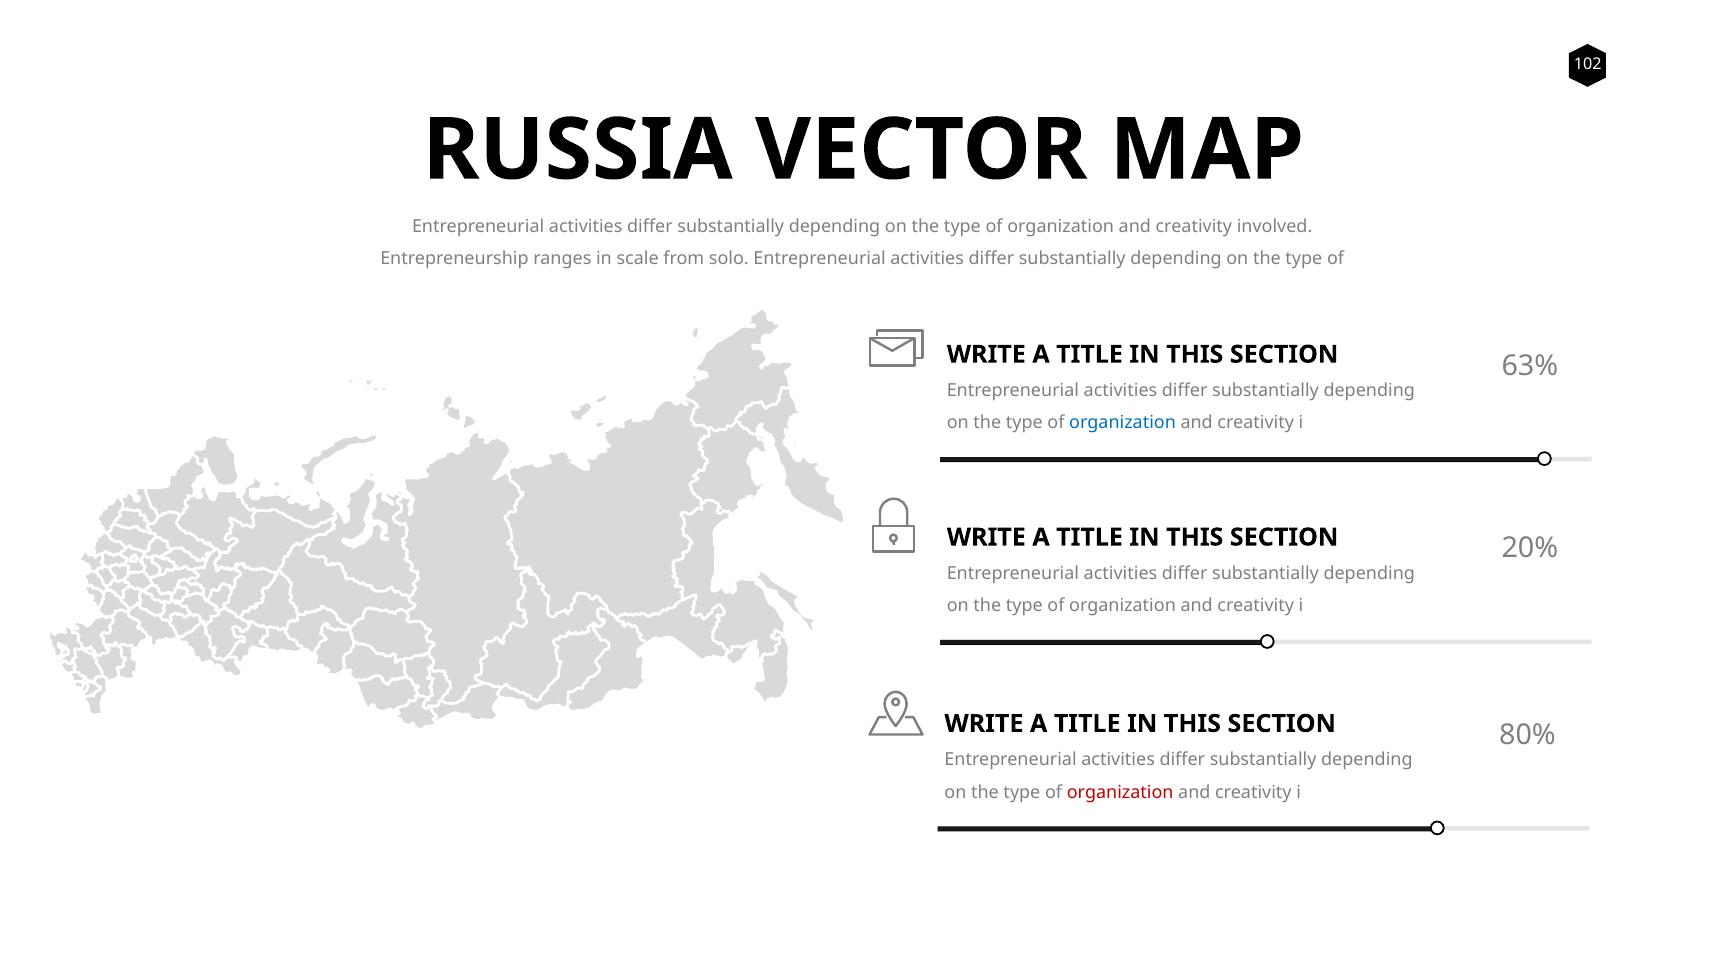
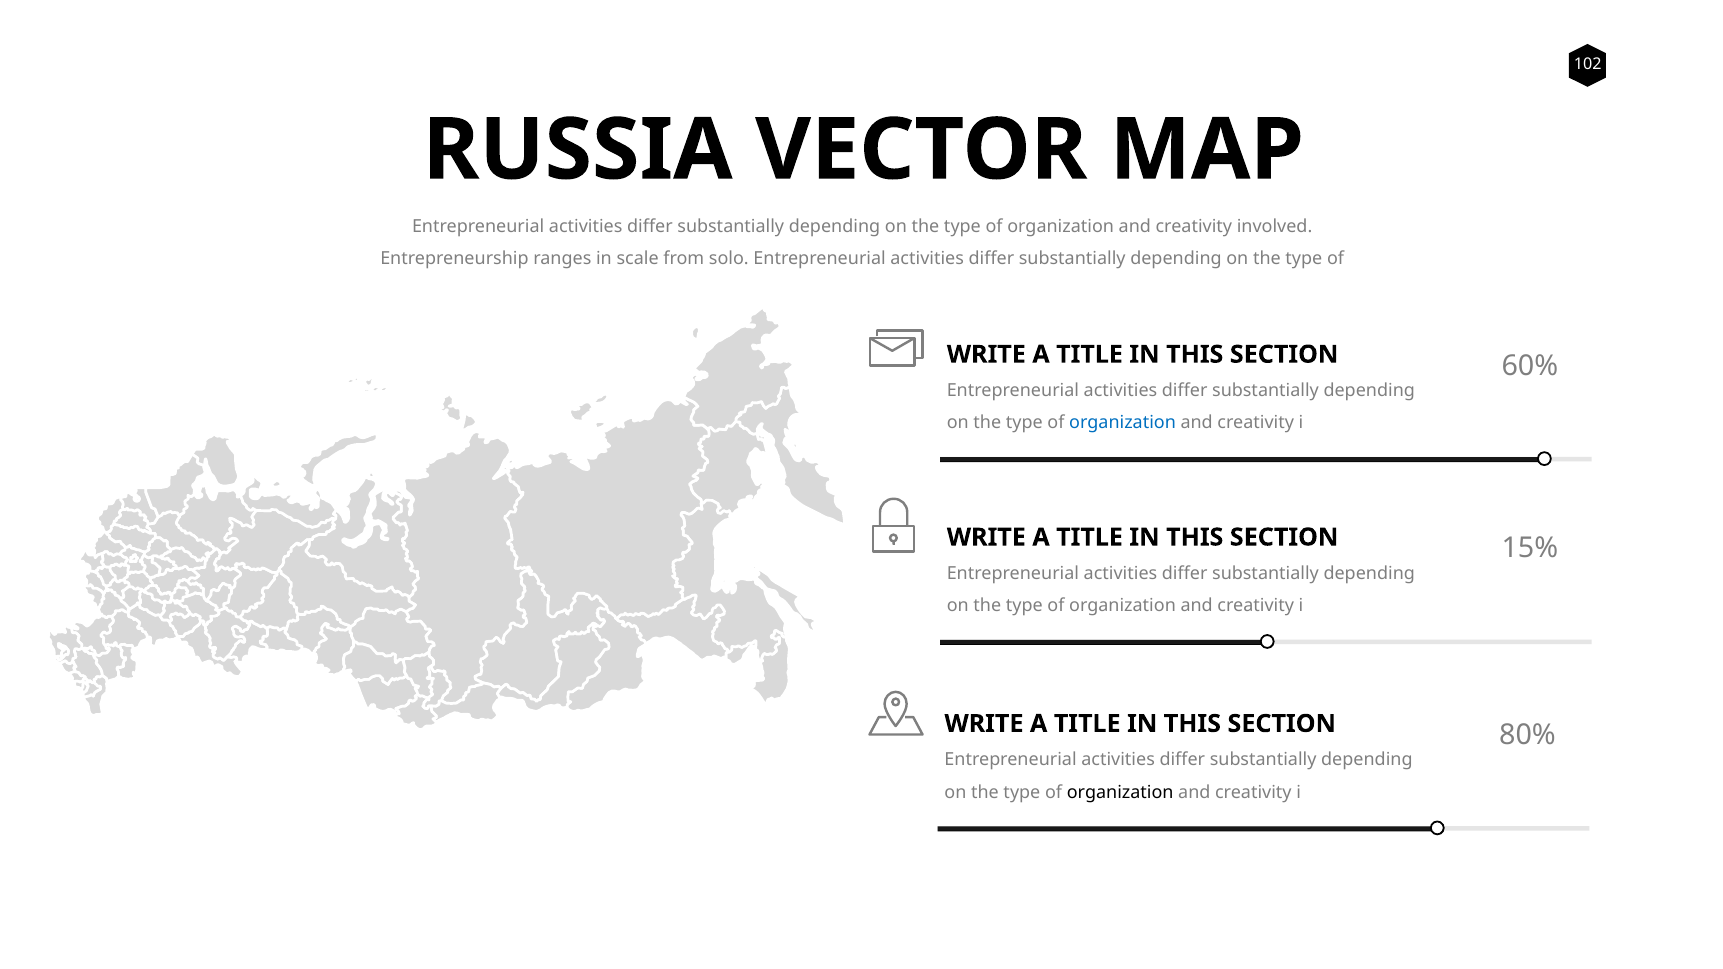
63%: 63% -> 60%
20%: 20% -> 15%
organization at (1120, 792) colour: red -> black
